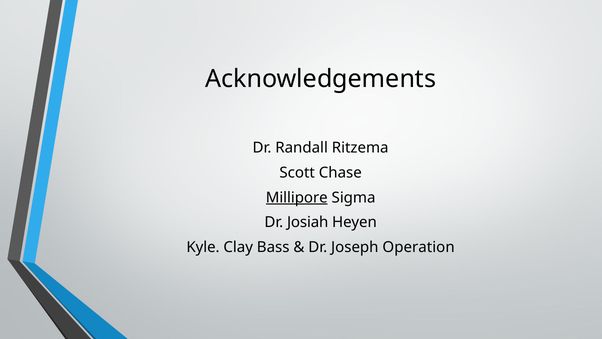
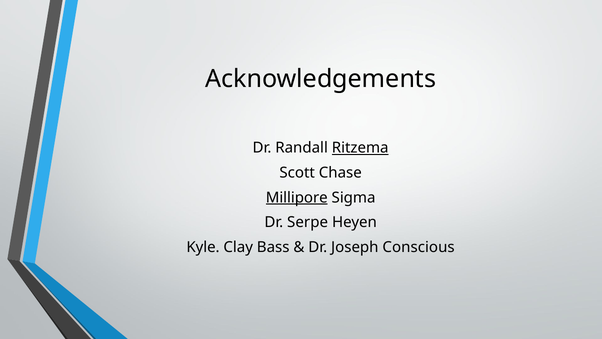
Ritzema underline: none -> present
Josiah: Josiah -> Serpe
Operation: Operation -> Conscious
